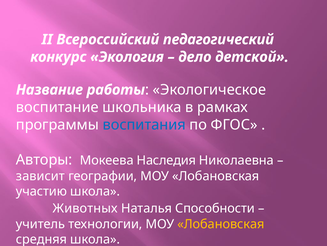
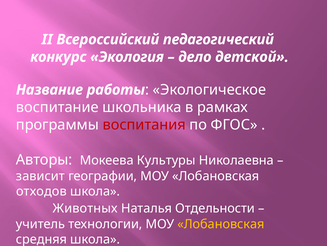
воспитания colour: blue -> red
Наследия: Наследия -> Культуры
участию: участию -> отходов
Способности: Способности -> Отдельности
